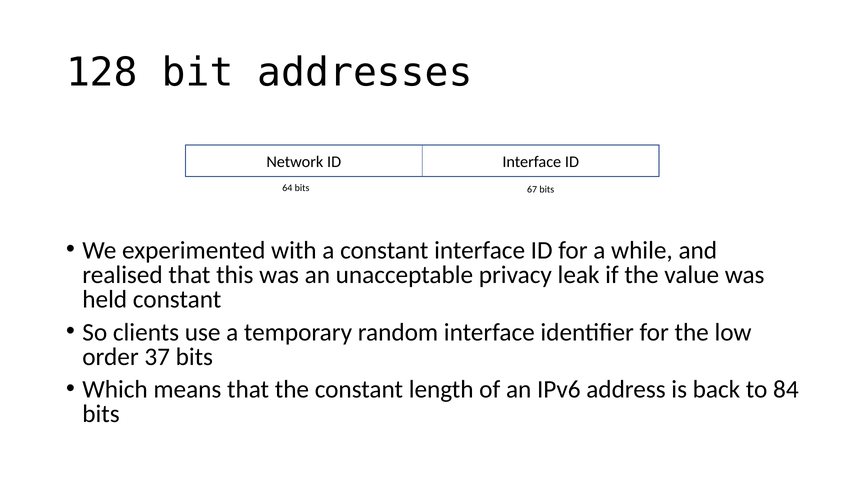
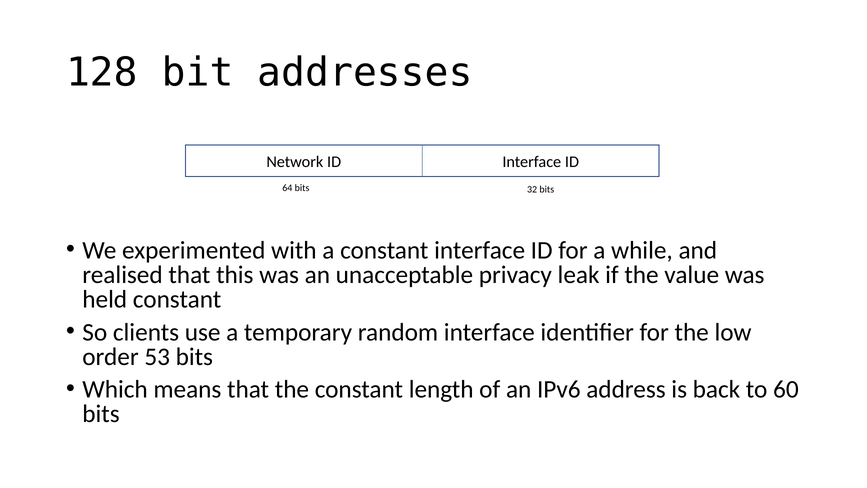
67: 67 -> 32
37: 37 -> 53
84: 84 -> 60
